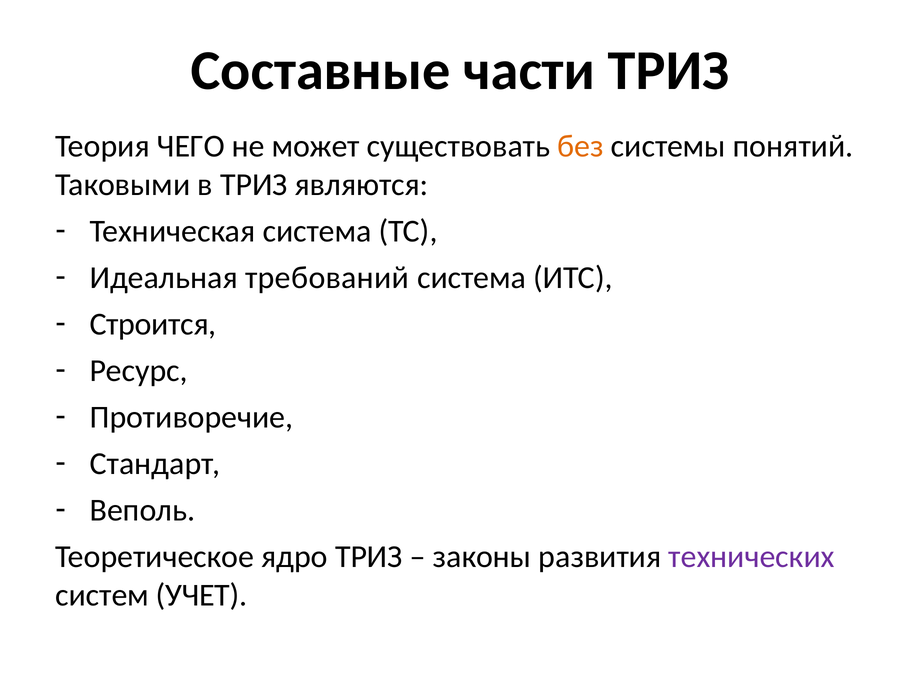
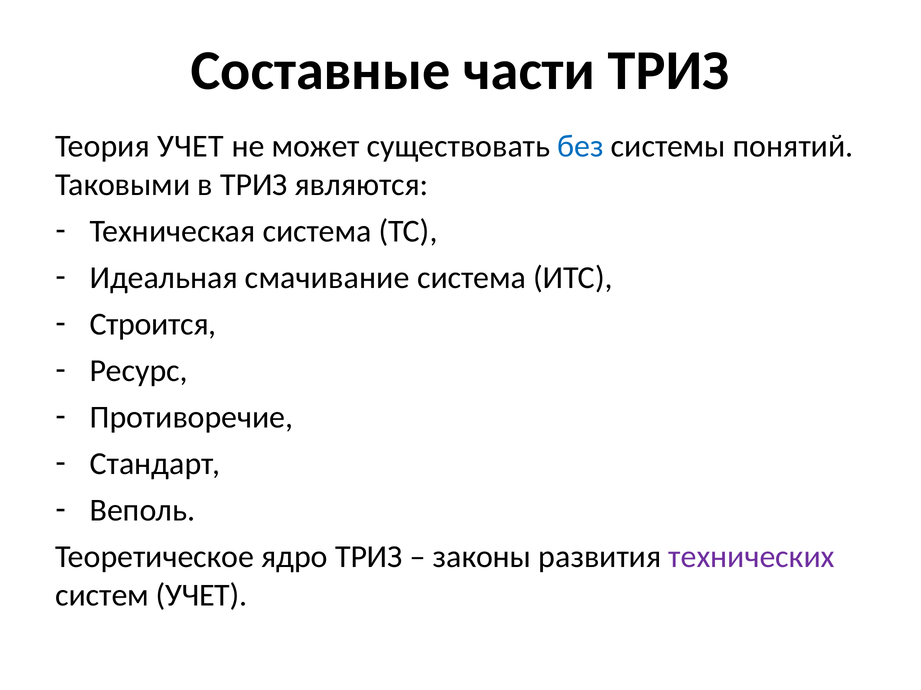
Теория ЧЕГО: ЧЕГО -> УЧЕТ
без colour: orange -> blue
требований: требований -> смачивание
